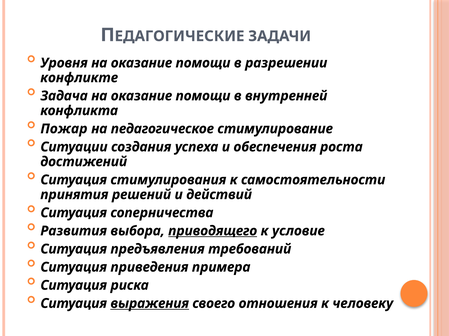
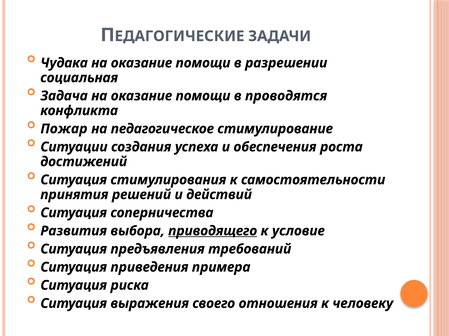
Уровня: Уровня -> Чудака
конфликте: конфликте -> социальная
внутренней: внутренней -> проводятся
выражения underline: present -> none
